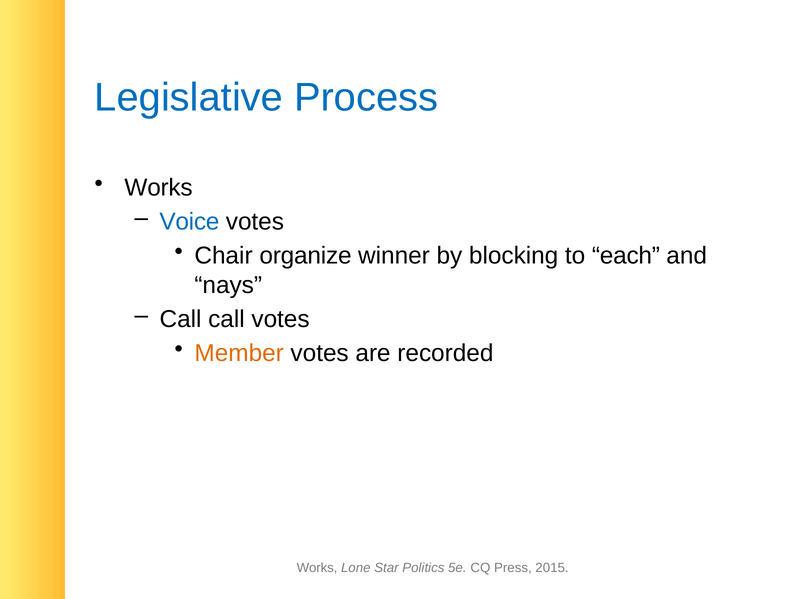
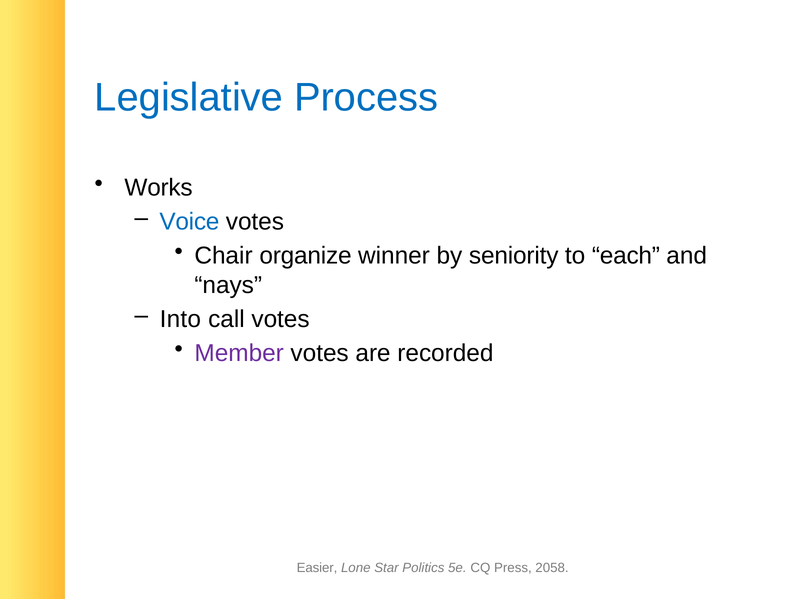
blocking: blocking -> seniority
Call at (181, 319): Call -> Into
Member colour: orange -> purple
Works at (317, 568): Works -> Easier
2015: 2015 -> 2058
